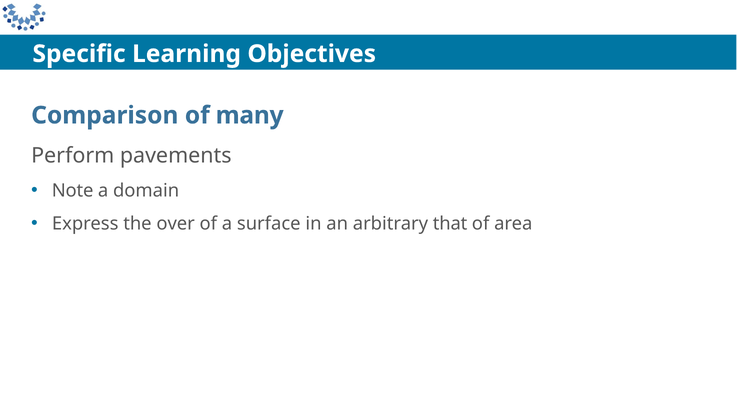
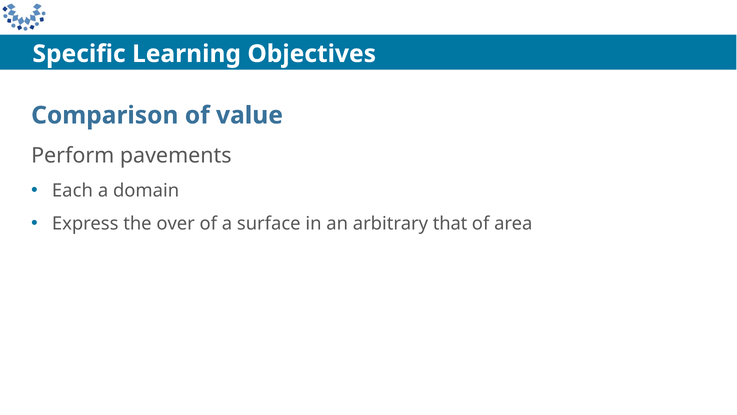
many: many -> value
Note: Note -> Each
